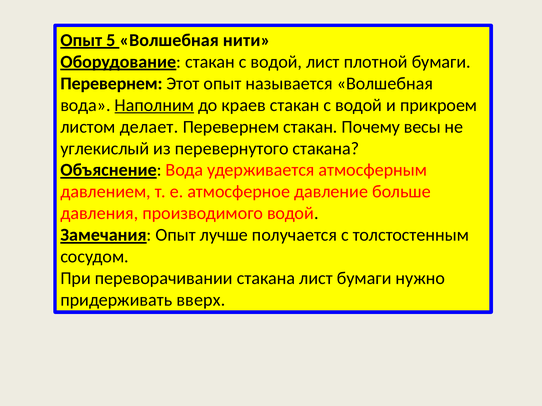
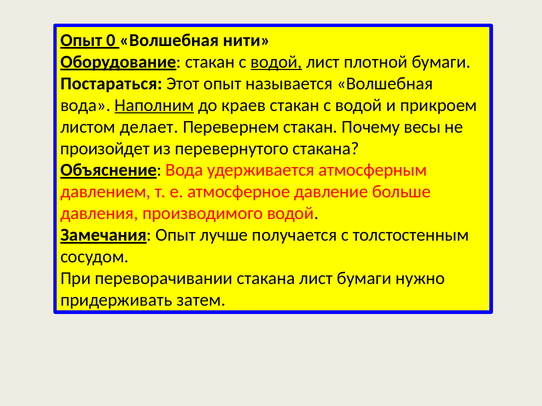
5: 5 -> 0
водой at (276, 62) underline: none -> present
Перевернем at (111, 84): Перевернем -> Постараться
углекислый: углекислый -> произойдет
вверх: вверх -> затем
